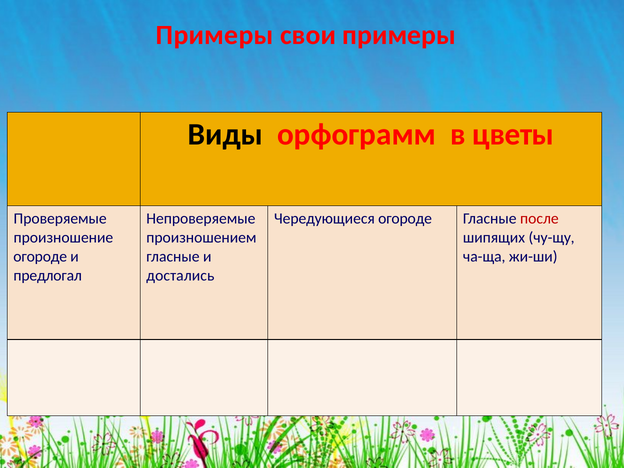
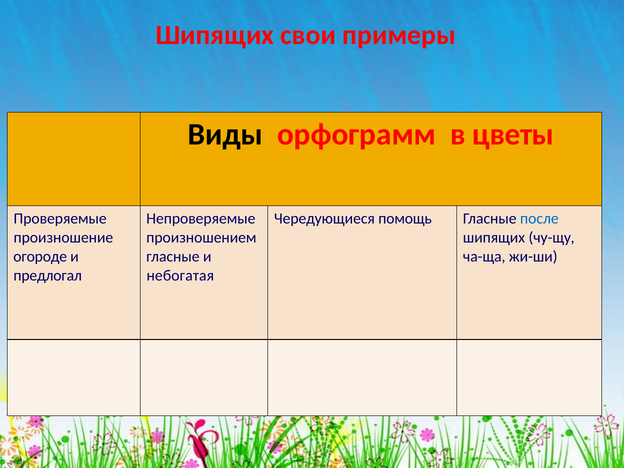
Примеры at (215, 35): Примеры -> Шипящих
Чередующиеся огороде: огороде -> помощь
после colour: red -> blue
достались: достались -> небогатая
